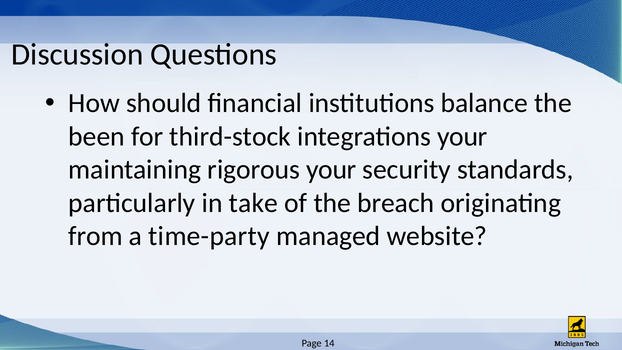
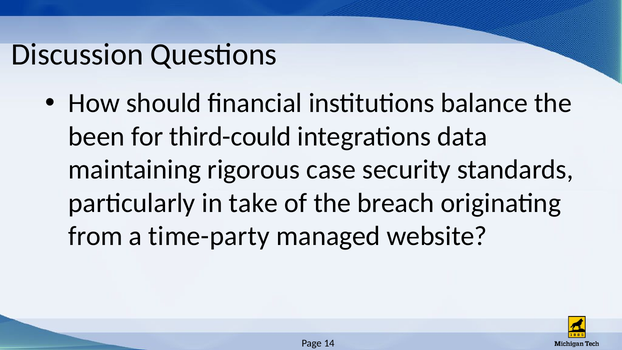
third-stock: third-stock -> third-could
integrations your: your -> data
rigorous your: your -> case
